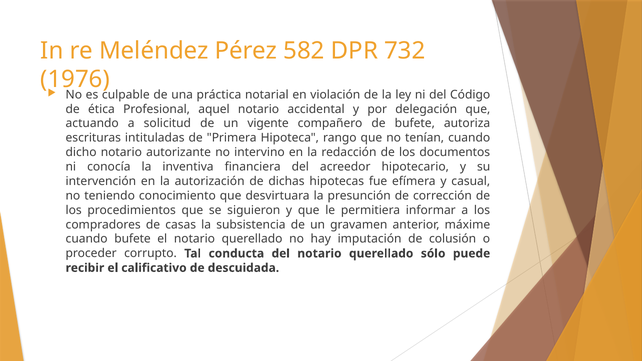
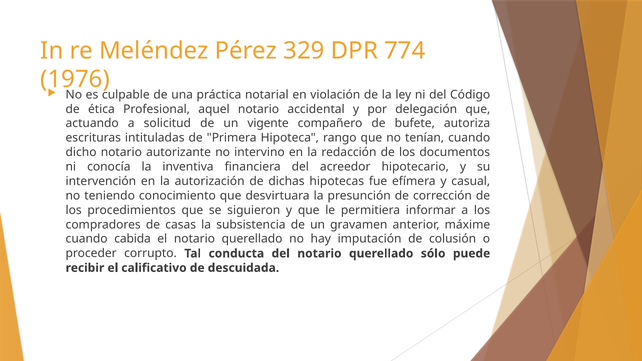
582: 582 -> 329
732: 732 -> 774
cuando bufete: bufete -> cabida
